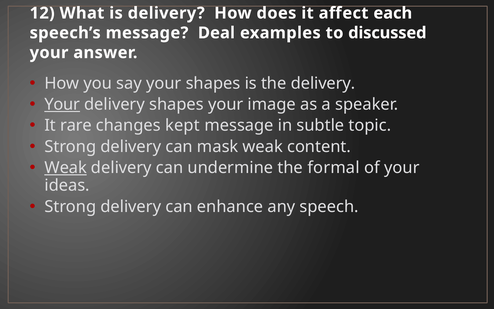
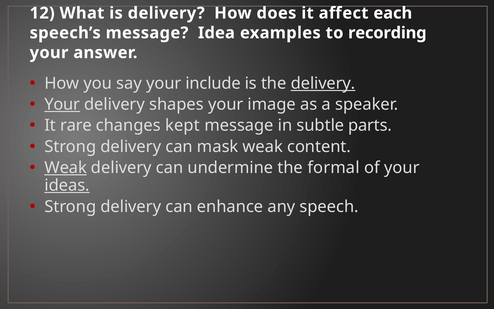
Deal: Deal -> Idea
discussed: discussed -> recording
your shapes: shapes -> include
delivery at (323, 83) underline: none -> present
topic: topic -> parts
ideas underline: none -> present
